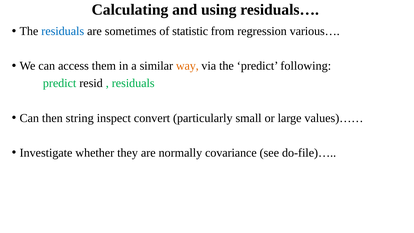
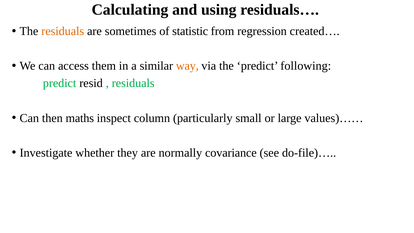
residuals at (63, 31) colour: blue -> orange
various…: various… -> created…
string: string -> maths
convert: convert -> column
